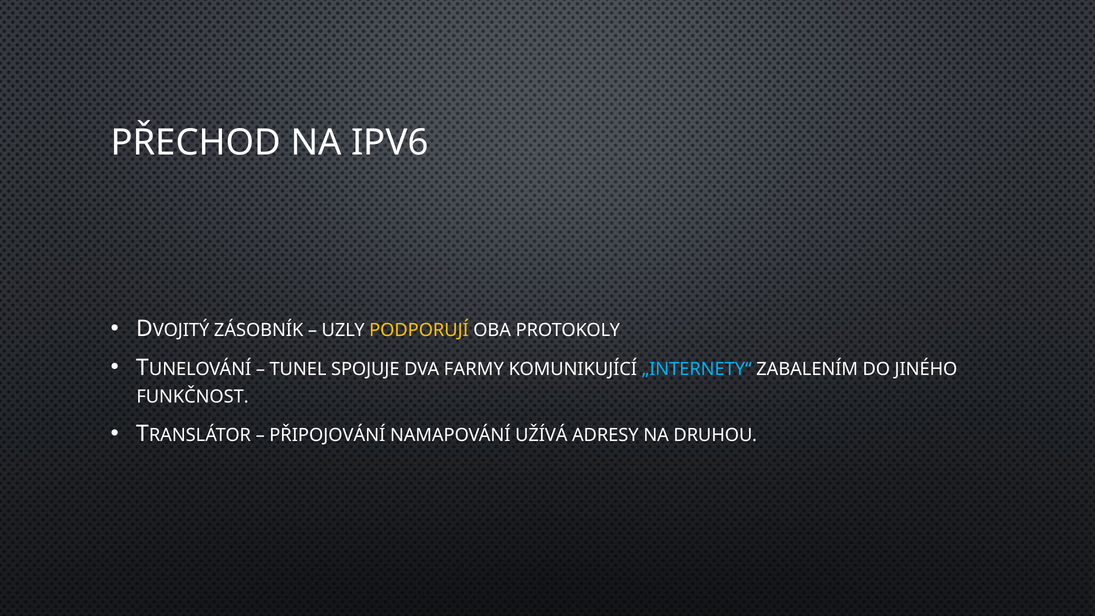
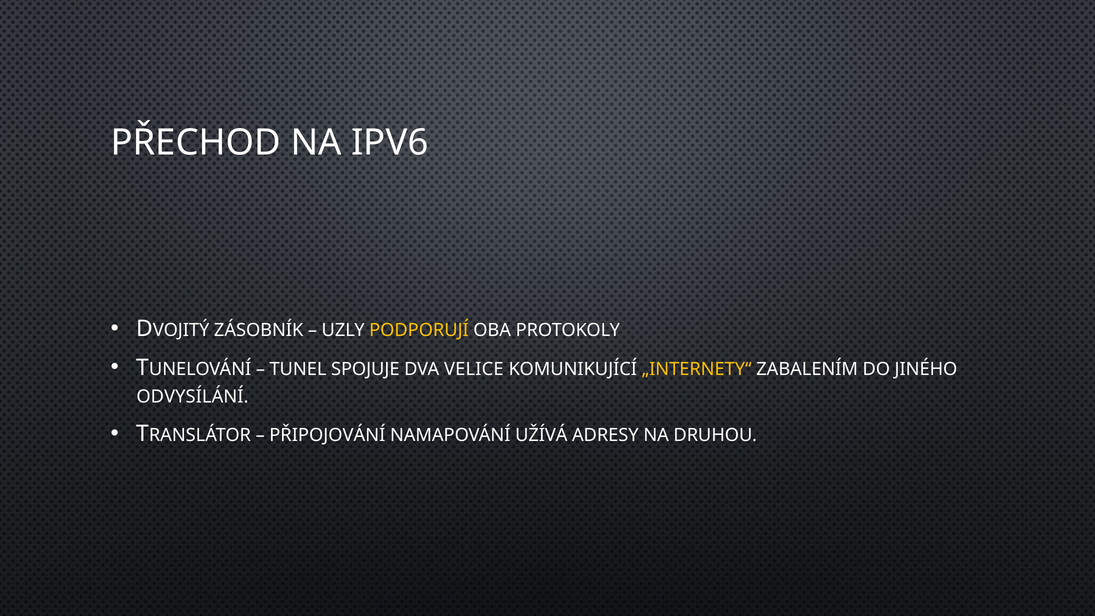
FARMY: FARMY -> VELICE
„INTERNETY“ colour: light blue -> yellow
FUNKČNOST: FUNKČNOST -> ODVYSÍLÁNÍ
